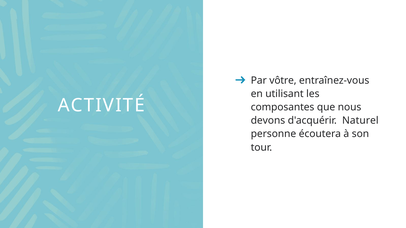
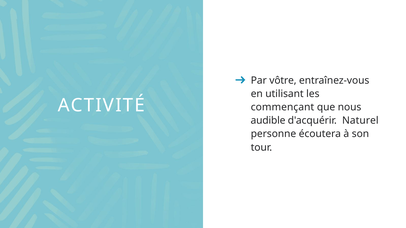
composantes: composantes -> commençant
devons: devons -> audible
